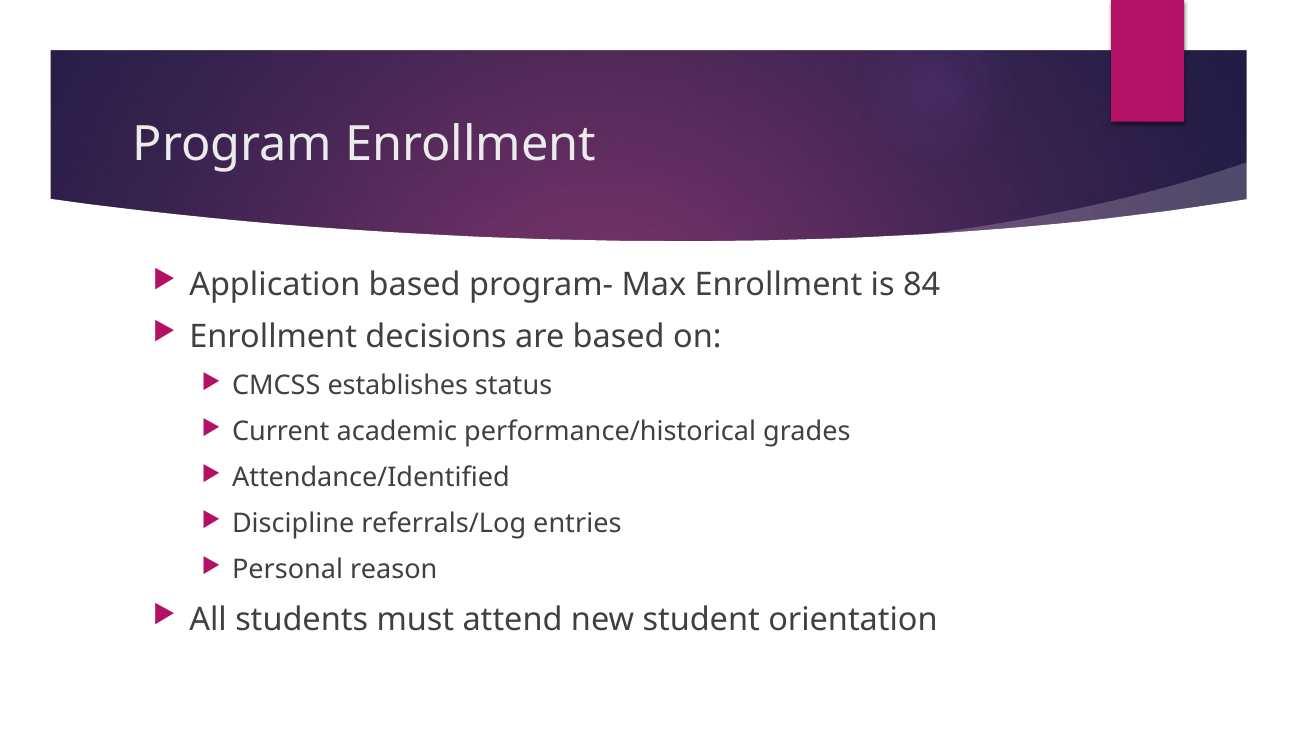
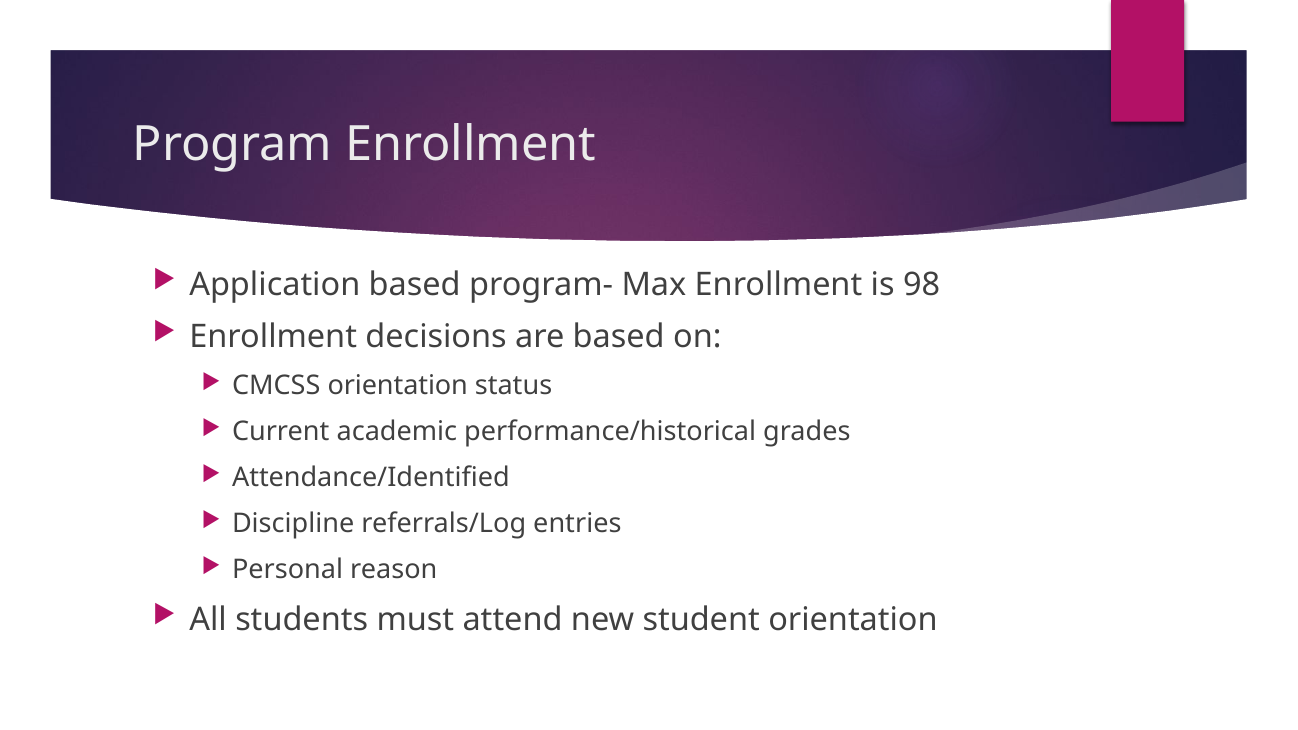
84: 84 -> 98
CMCSS establishes: establishes -> orientation
